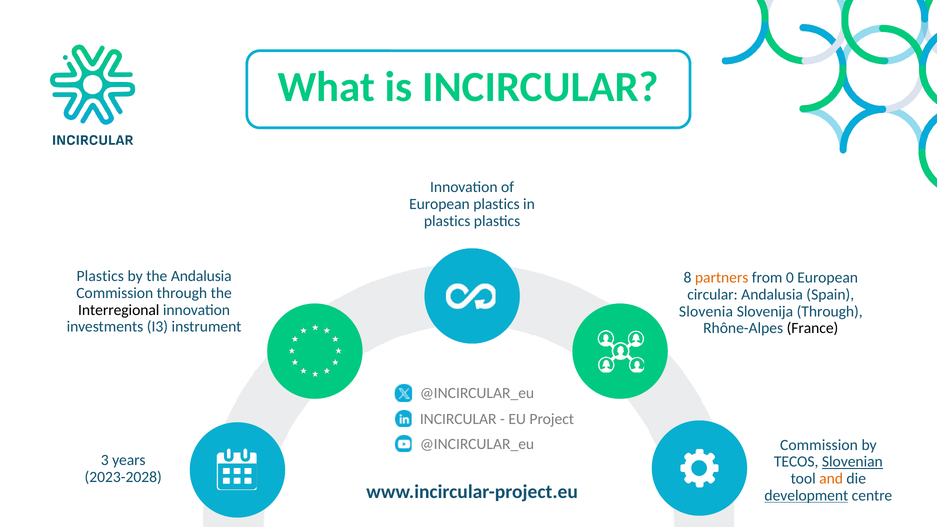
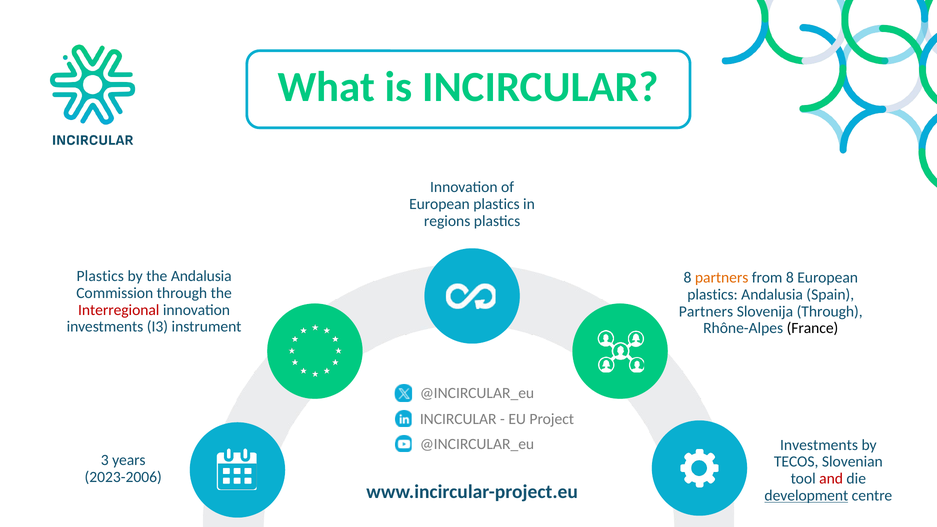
plastics at (447, 221): plastics -> regions
from 0: 0 -> 8
circular at (713, 295): circular -> plastics
Interregional colour: black -> red
Slovenia at (706, 311): Slovenia -> Partners
Commission at (819, 445): Commission -> Investments
Slovenian underline: present -> none
2023-2028: 2023-2028 -> 2023-2006
and colour: orange -> red
